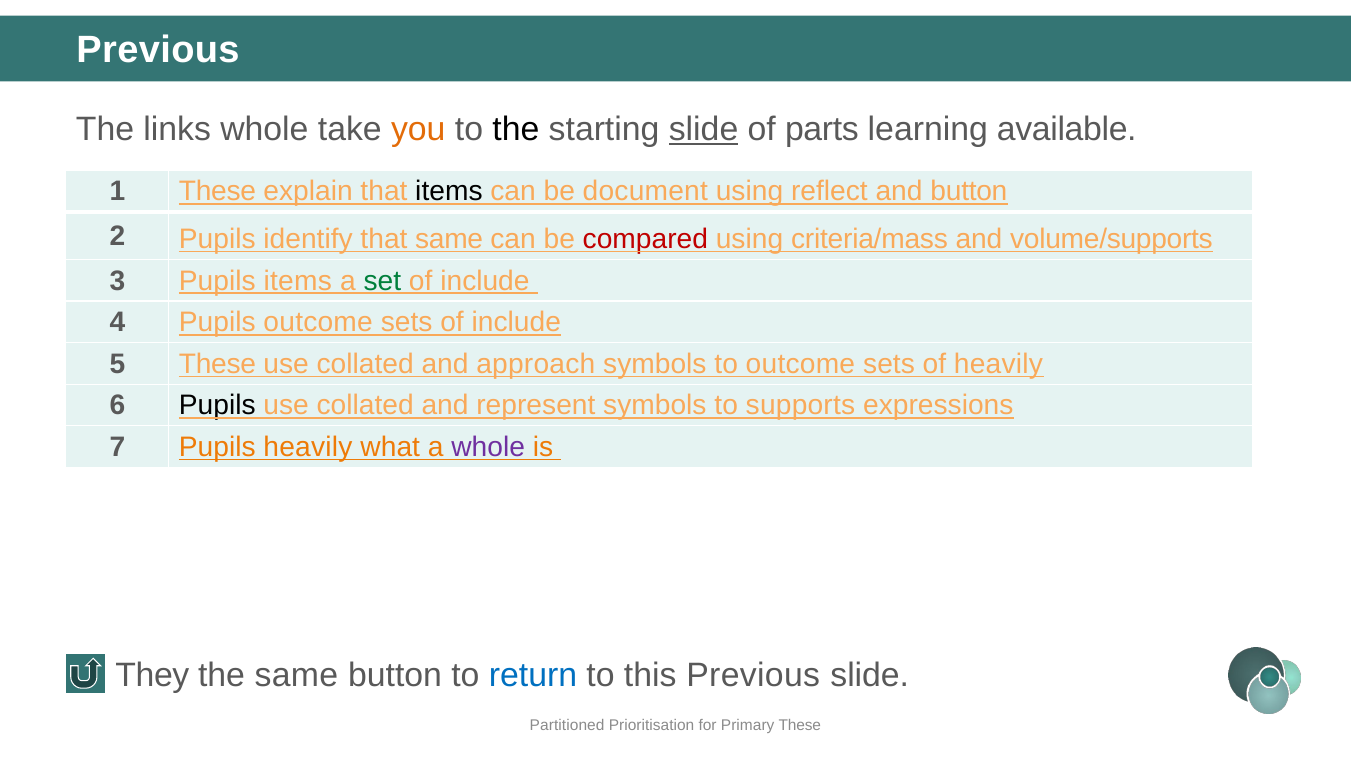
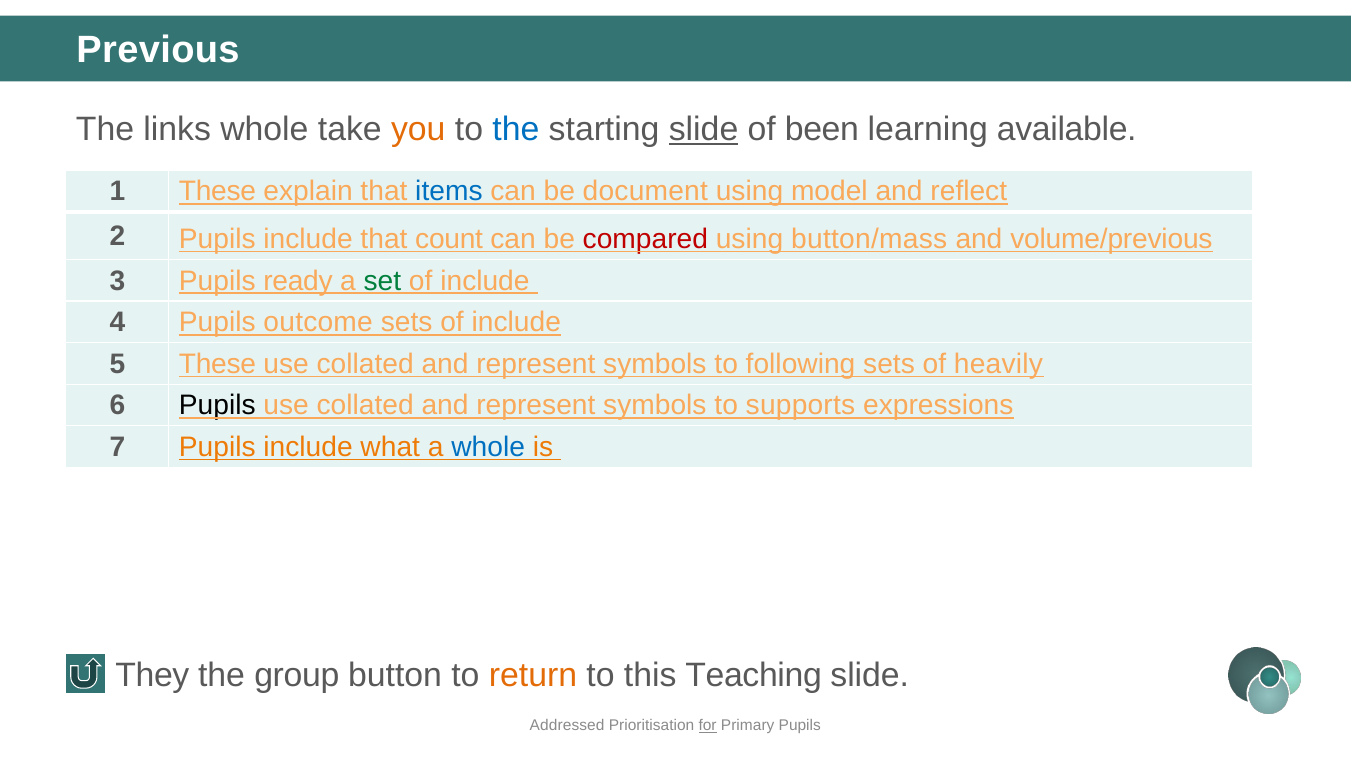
the at (516, 130) colour: black -> blue
parts: parts -> been
items at (449, 191) colour: black -> blue
reflect: reflect -> model
and button: button -> reflect
2 Pupils identify: identify -> include
that same: same -> count
criteria/mass: criteria/mass -> button/mass
volume/supports: volume/supports -> volume/previous
Pupils items: items -> ready
approach at (536, 364): approach -> represent
to outcome: outcome -> following
7 Pupils heavily: heavily -> include
whole at (488, 447) colour: purple -> blue
the same: same -> group
return colour: blue -> orange
this Previous: Previous -> Teaching
Partitioned: Partitioned -> Addressed
for underline: none -> present
Primary These: These -> Pupils
